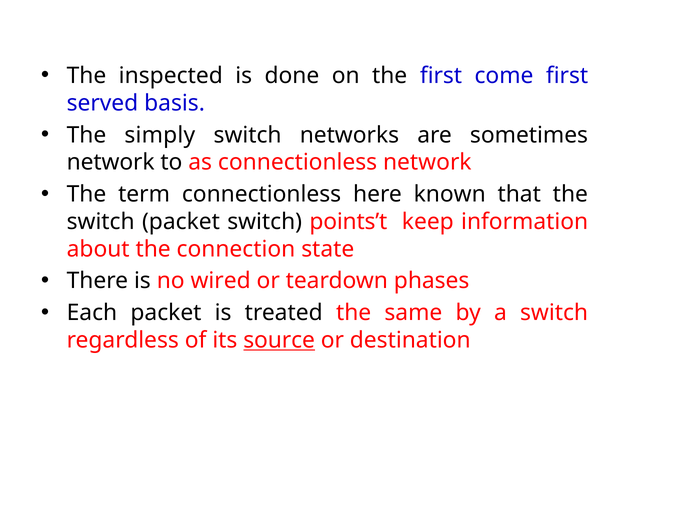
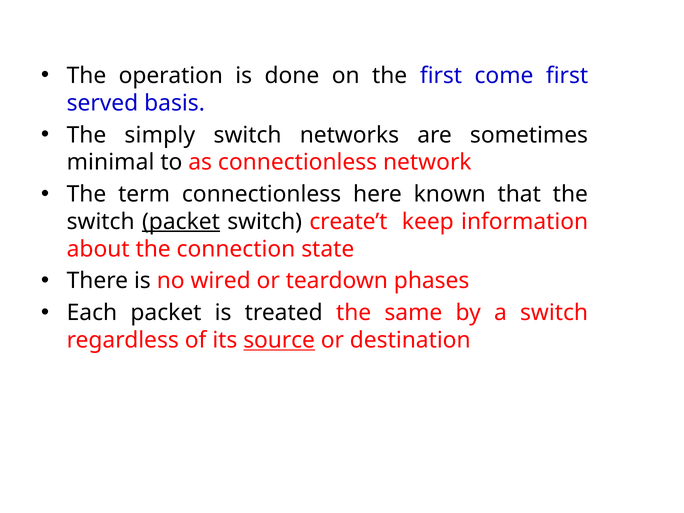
inspected: inspected -> operation
network at (111, 162): network -> minimal
packet at (181, 222) underline: none -> present
points’t: points’t -> create’t
